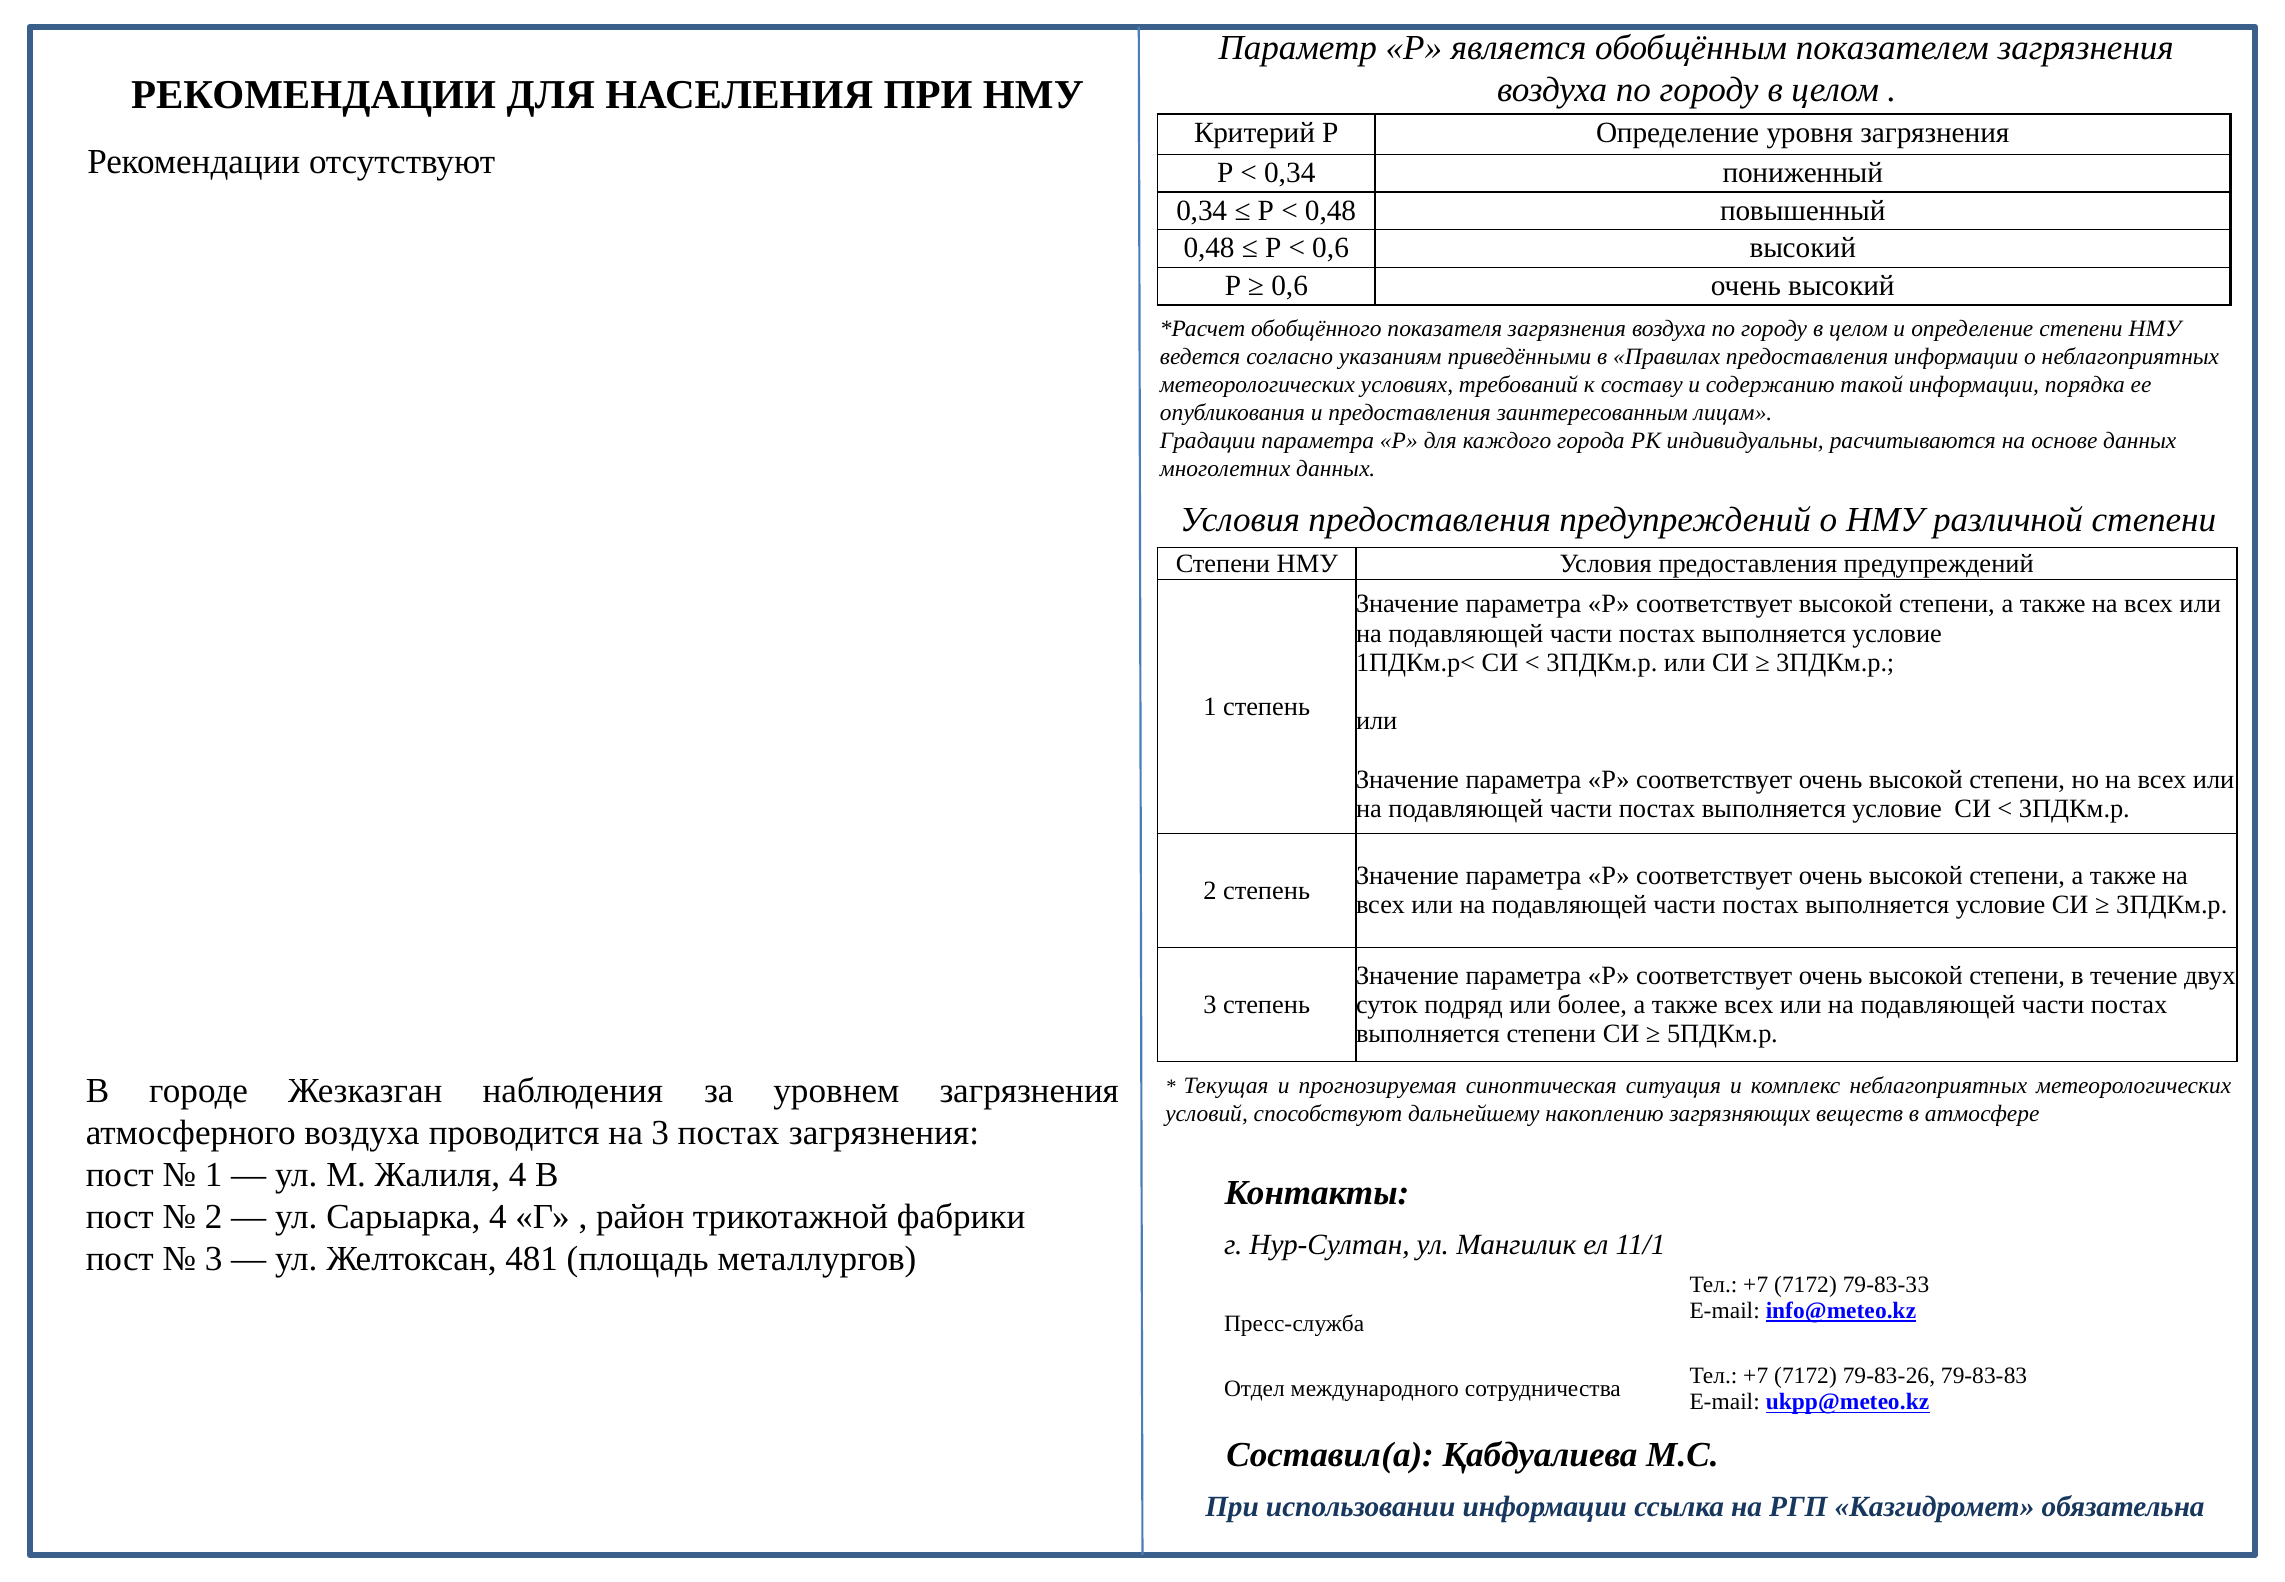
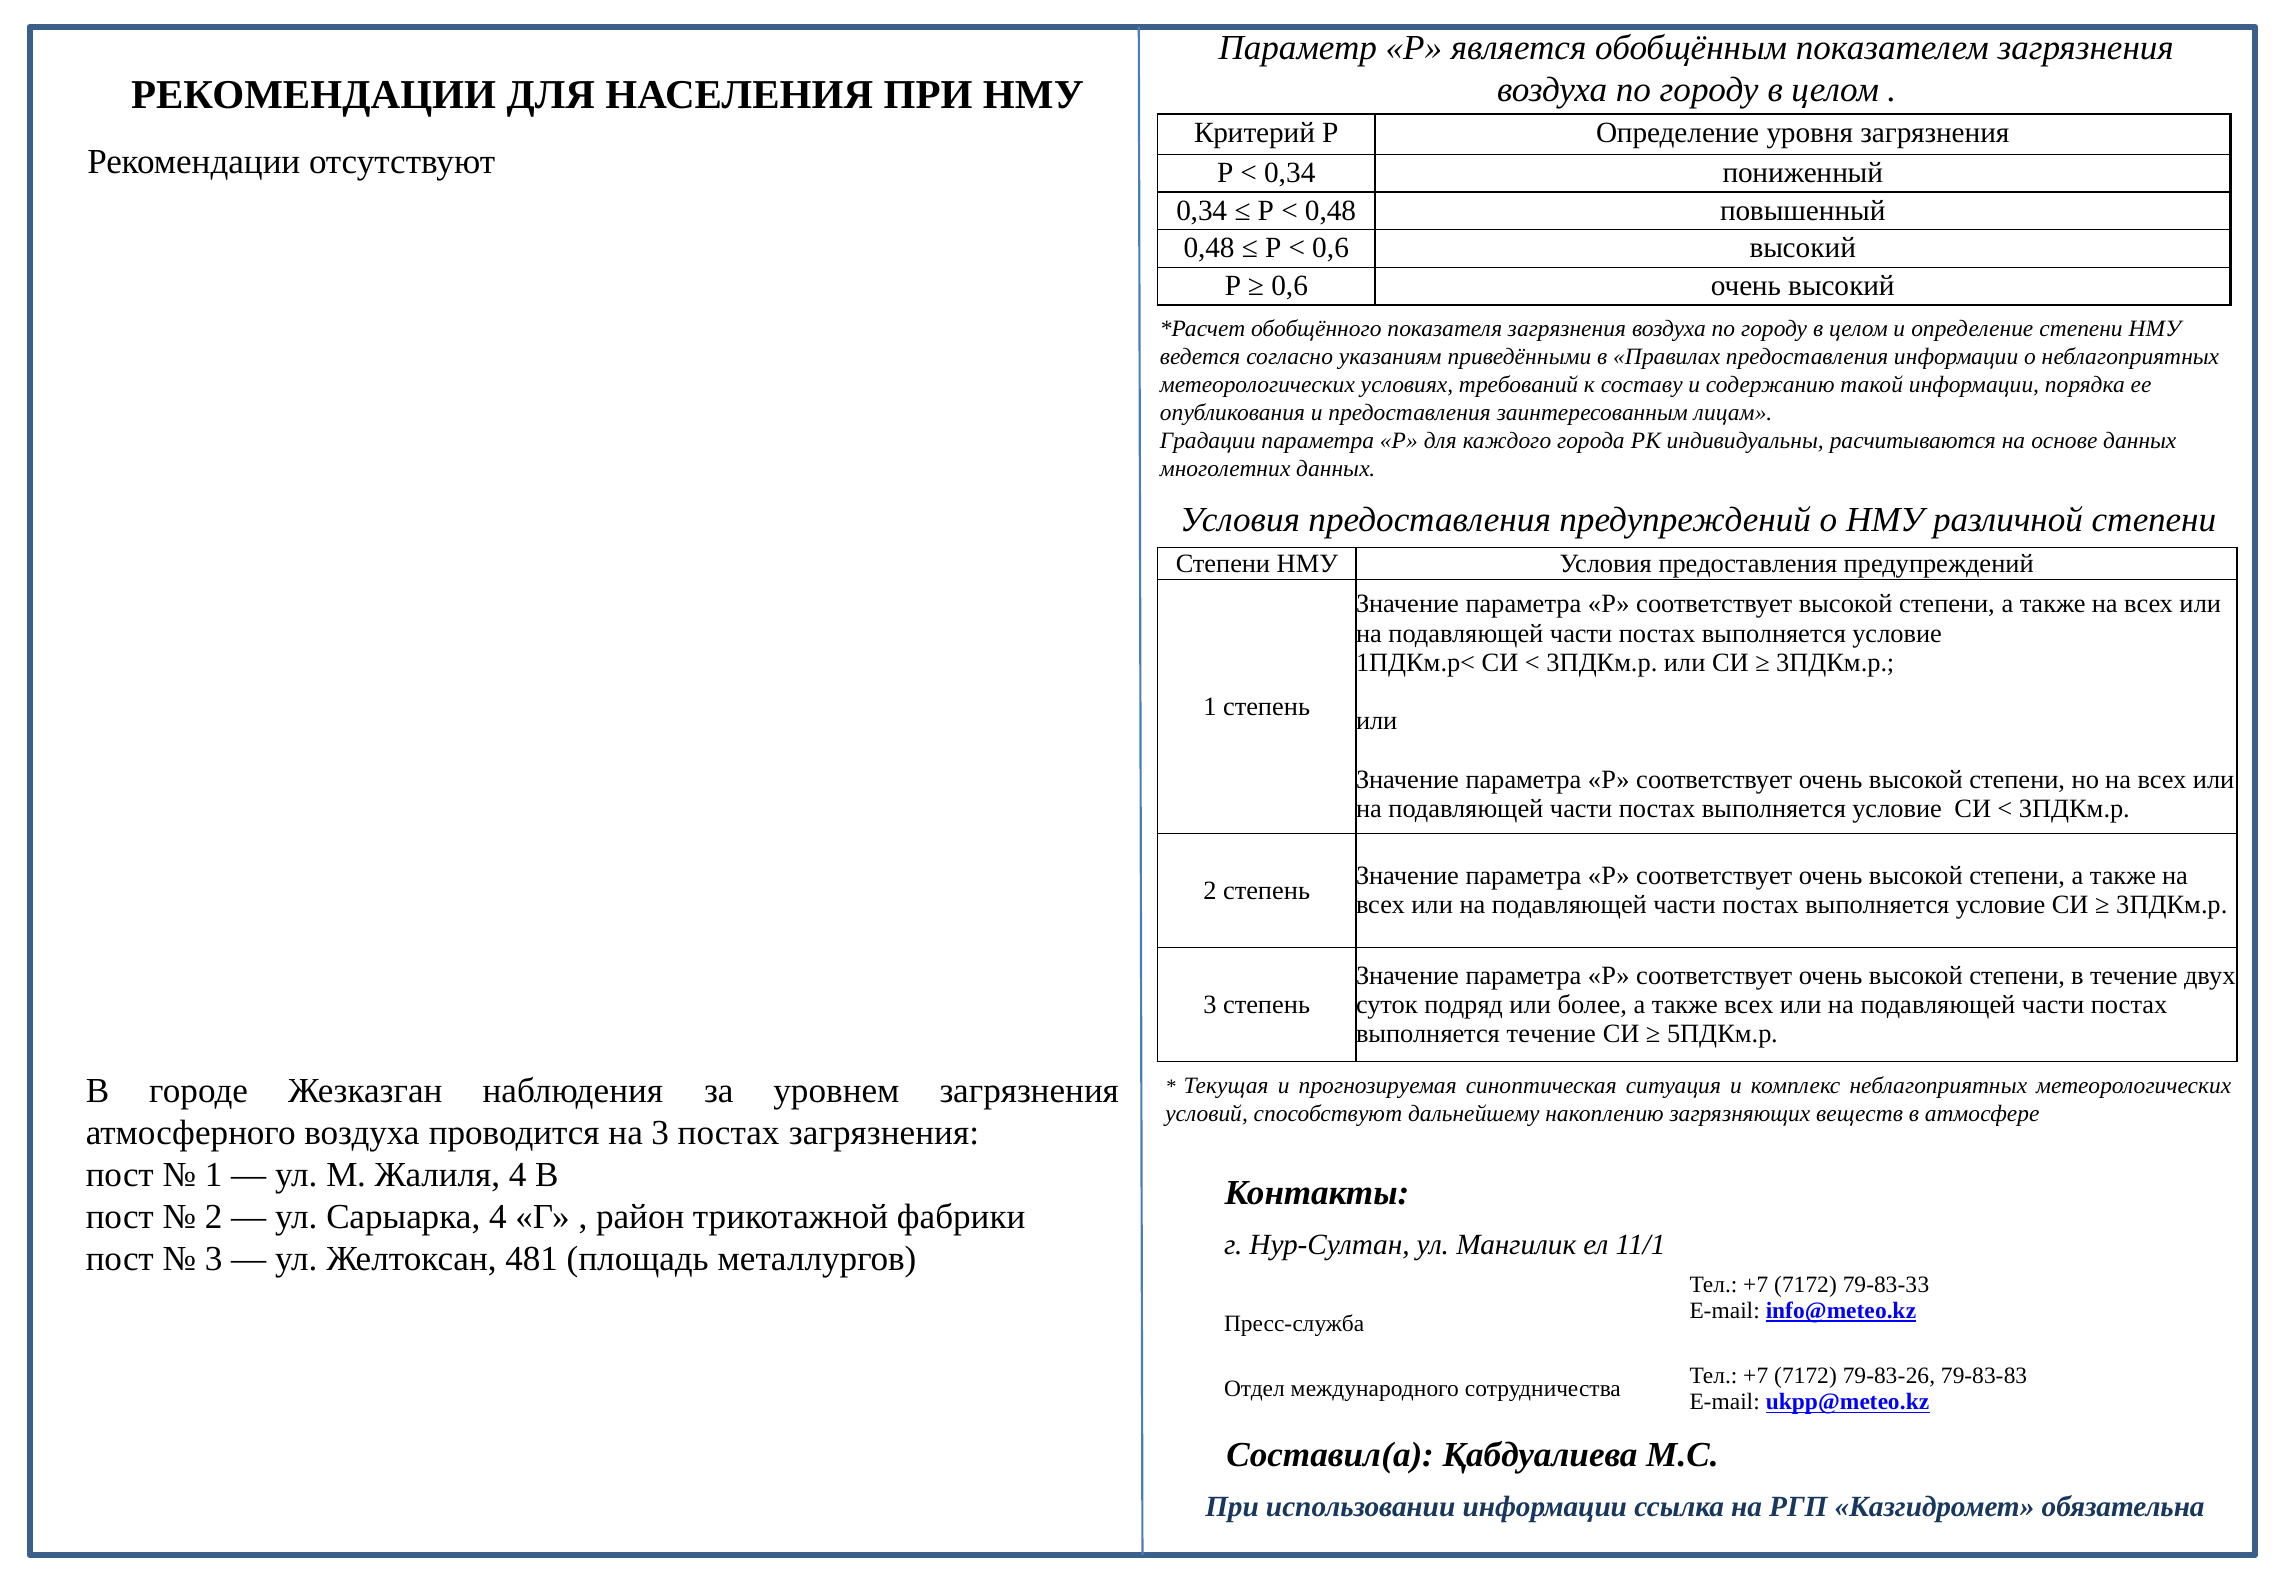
выполняется степени: степени -> течение
